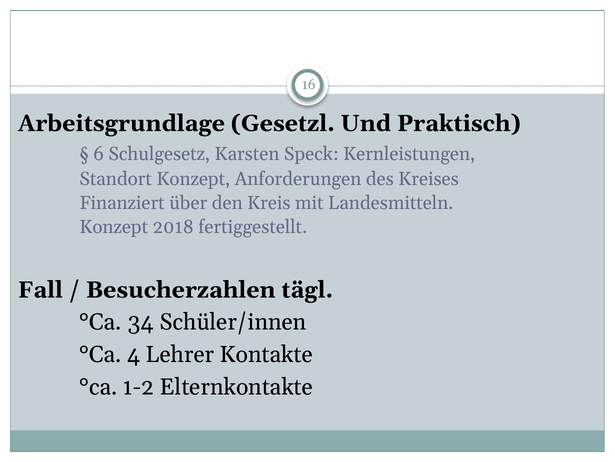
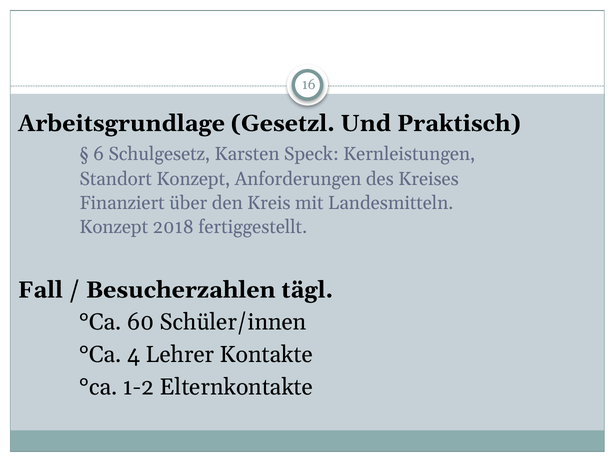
34: 34 -> 60
